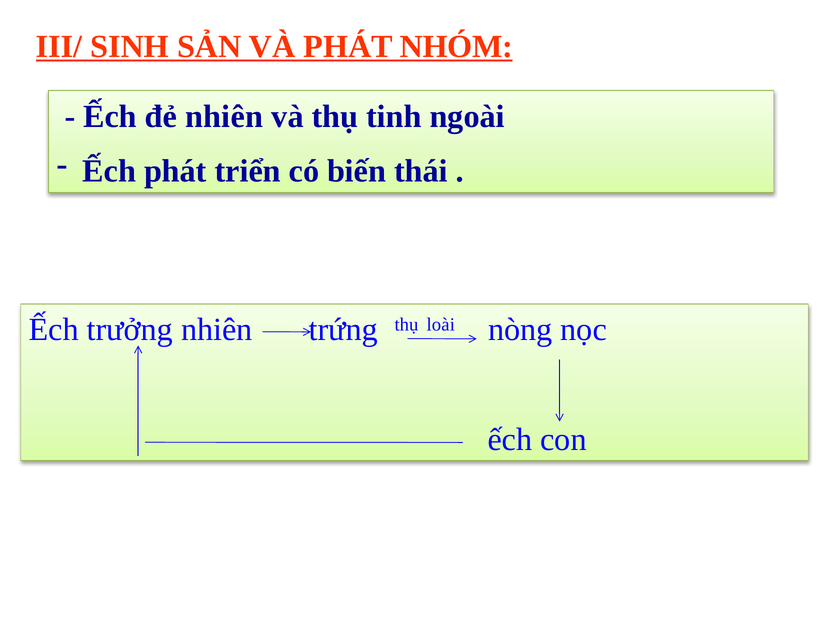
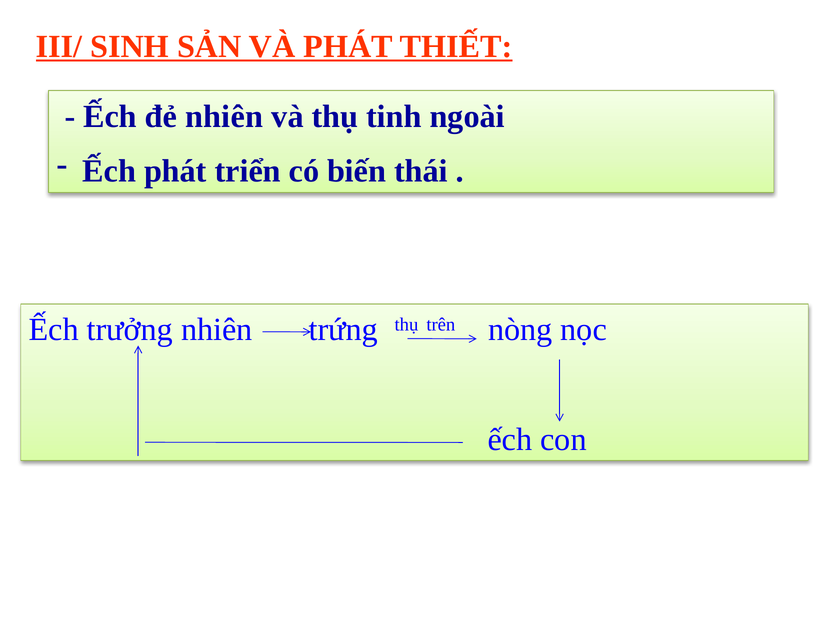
NHÓM: NHÓM -> THIẾT
loài: loài -> trên
